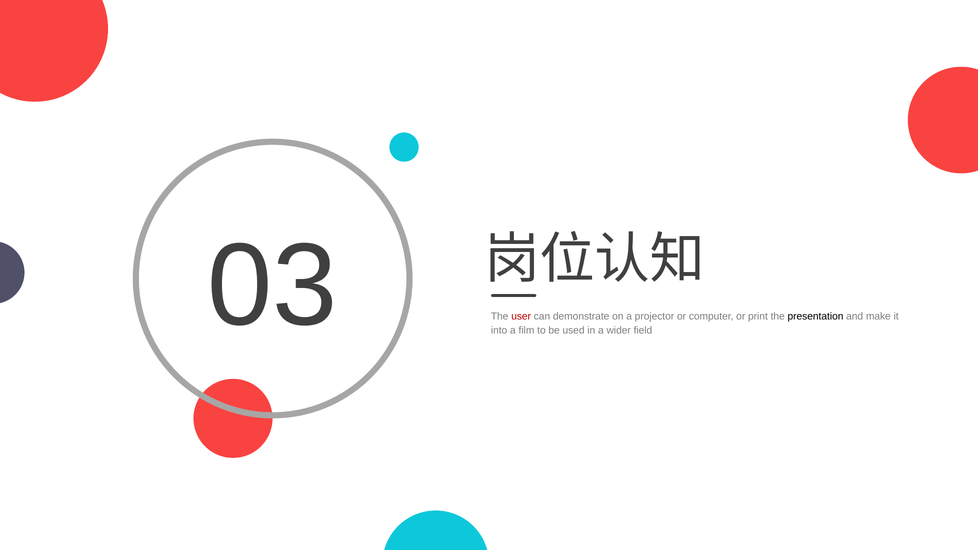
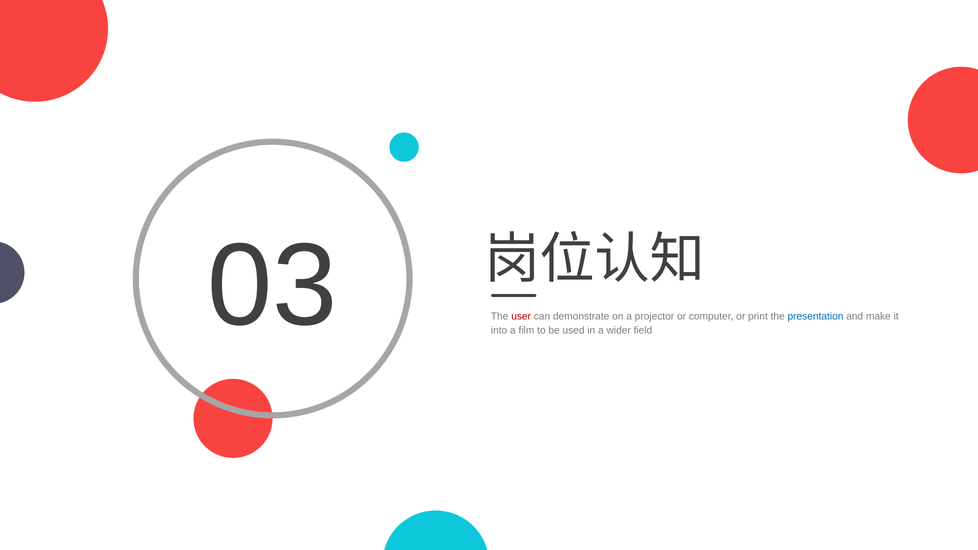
presentation colour: black -> blue
